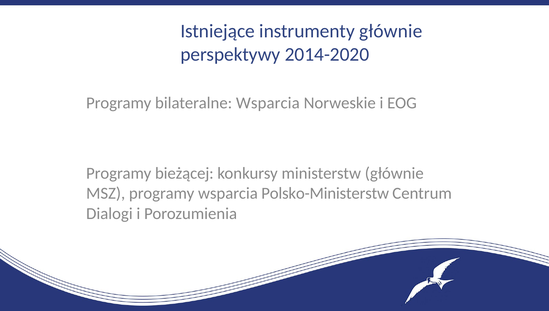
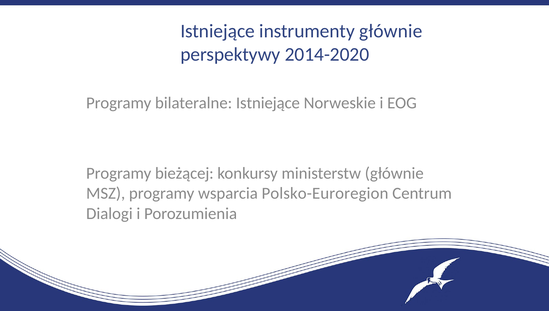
bilateralne Wsparcia: Wsparcia -> Istniejące
Polsko-Ministerstw: Polsko-Ministerstw -> Polsko-Euroregion
